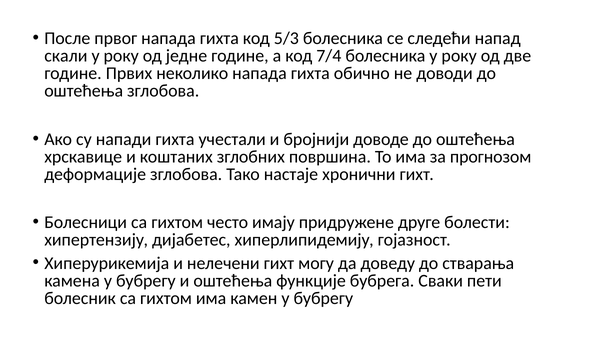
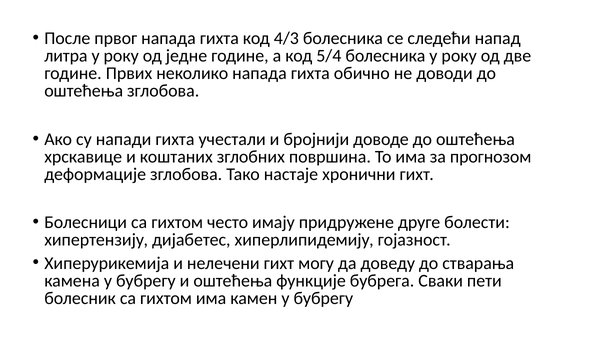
5/3: 5/3 -> 4/3
скали: скали -> литра
7/4: 7/4 -> 5/4
